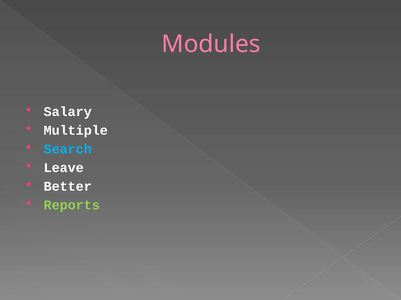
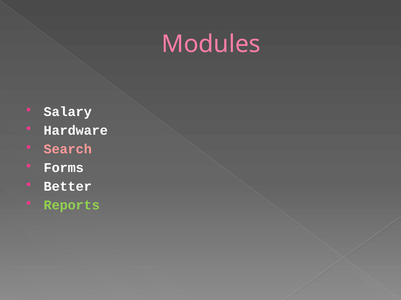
Multiple: Multiple -> Hardware
Search colour: light blue -> pink
Leave: Leave -> Forms
